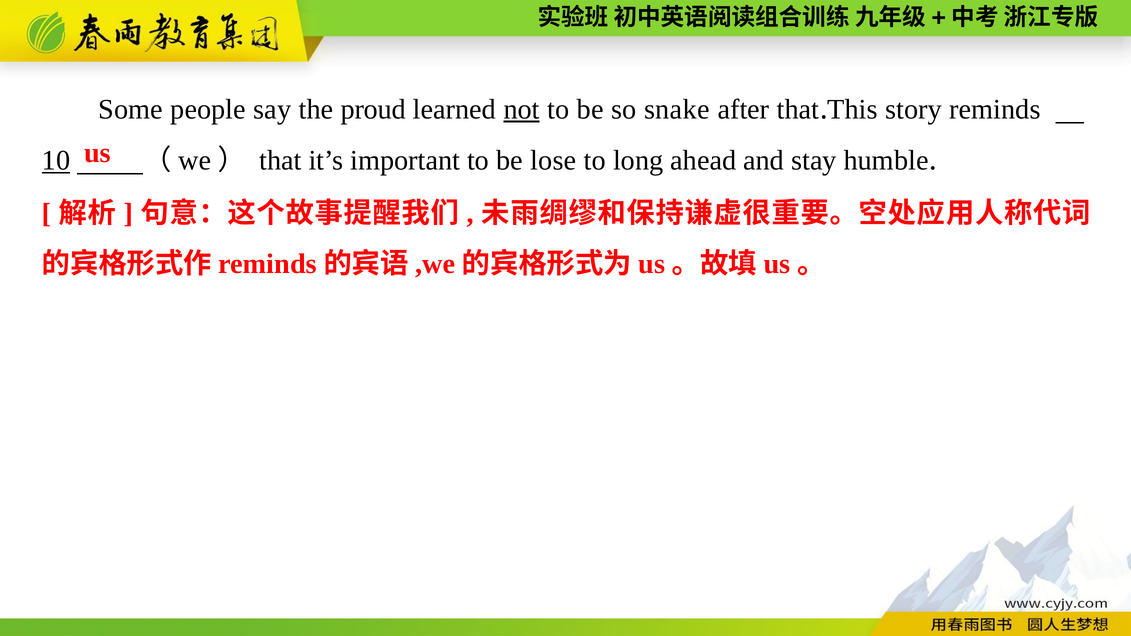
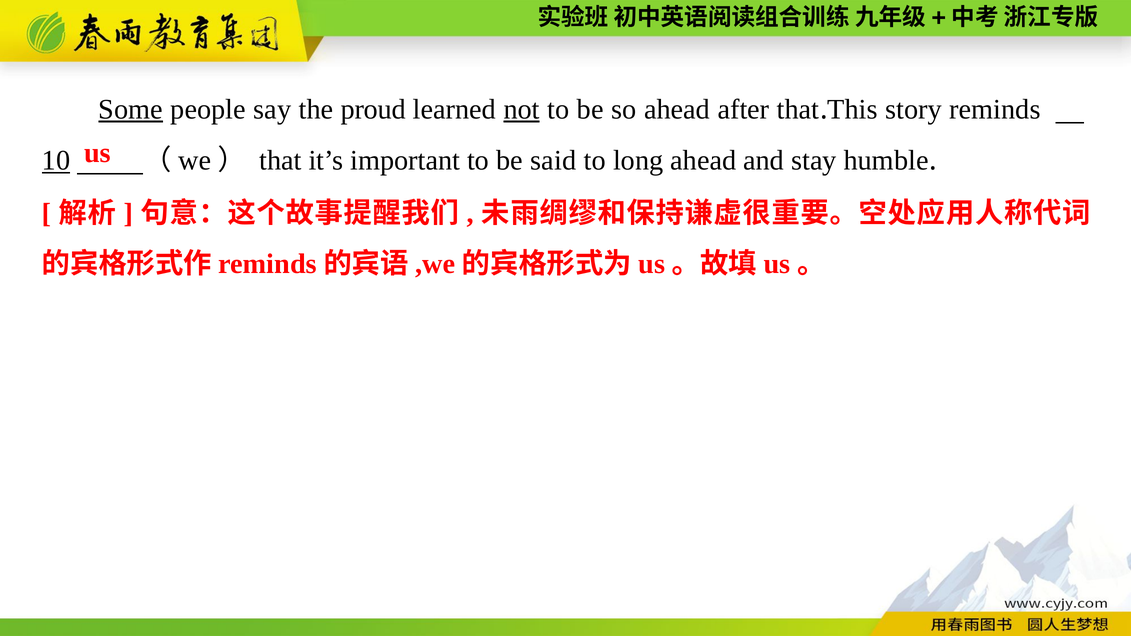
Some underline: none -> present
so snake: snake -> ahead
lose: lose -> said
